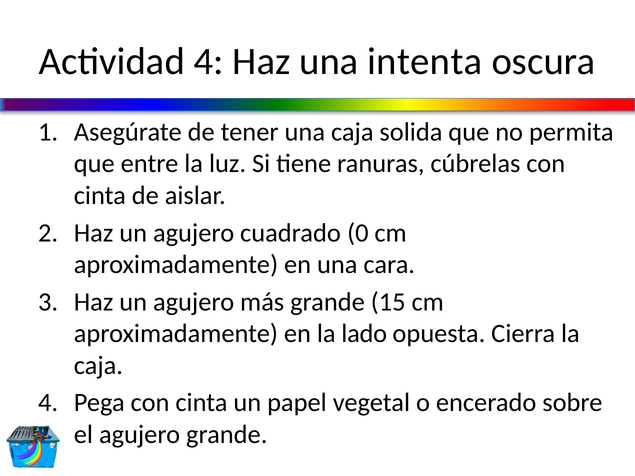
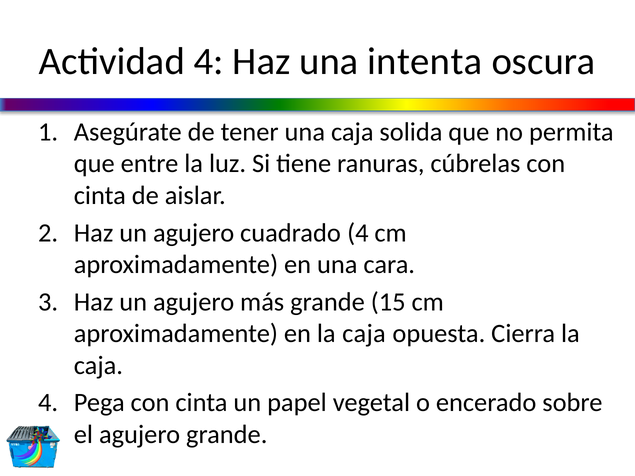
cuadrado 0: 0 -> 4
en la lado: lado -> caja
